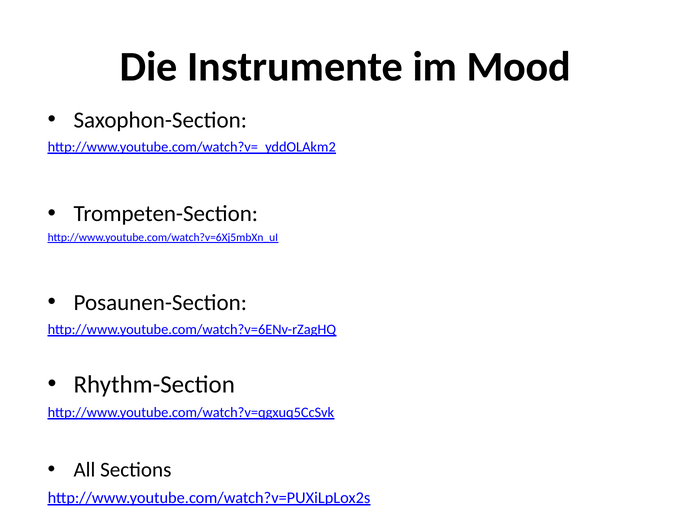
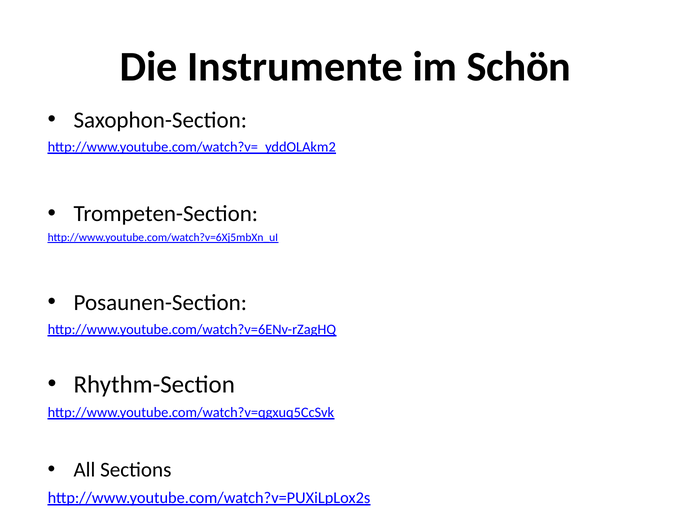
Mood: Mood -> Schön
